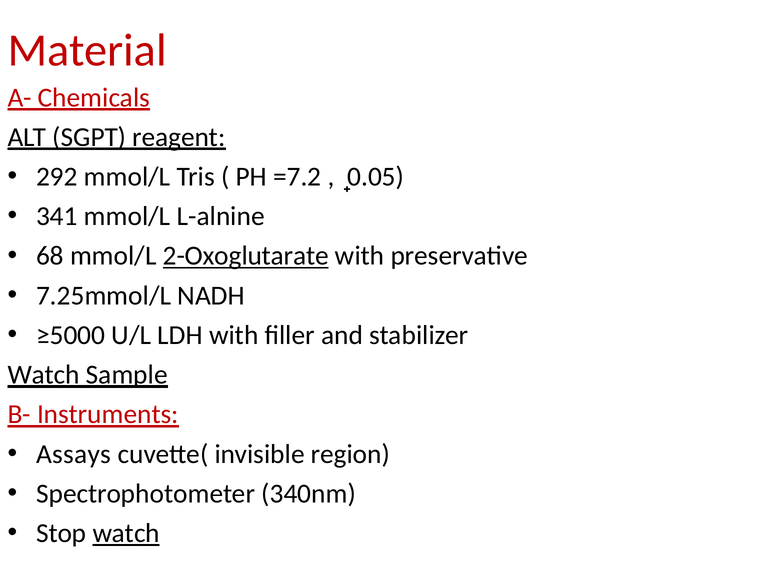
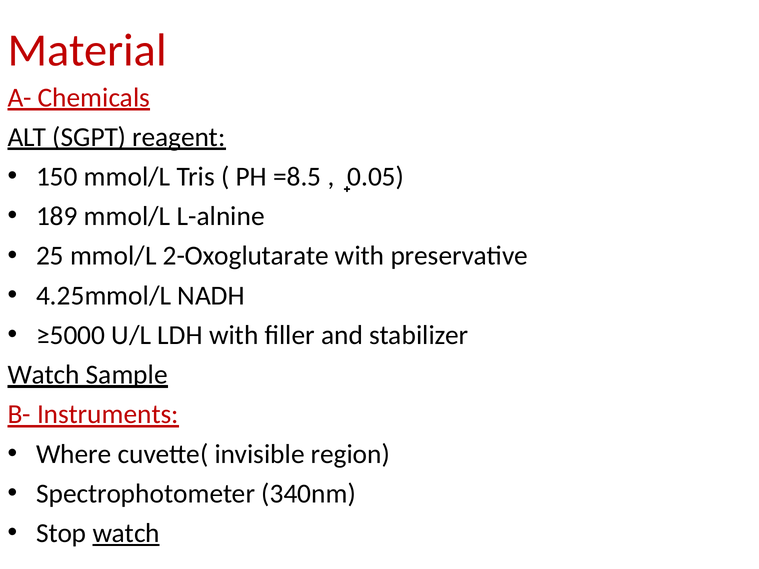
292: 292 -> 150
=7.2: =7.2 -> =8.5
341: 341 -> 189
68: 68 -> 25
2-Oxoglutarate underline: present -> none
7.25mmol/L: 7.25mmol/L -> 4.25mmol/L
Assays: Assays -> Where
